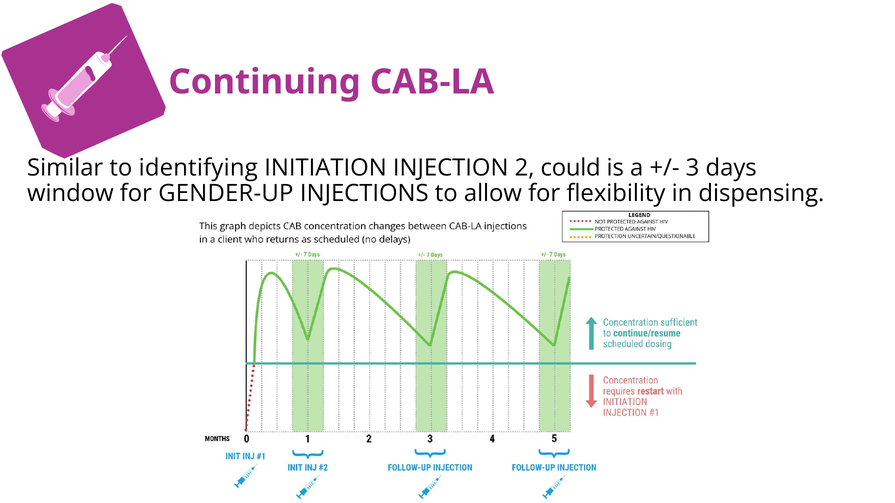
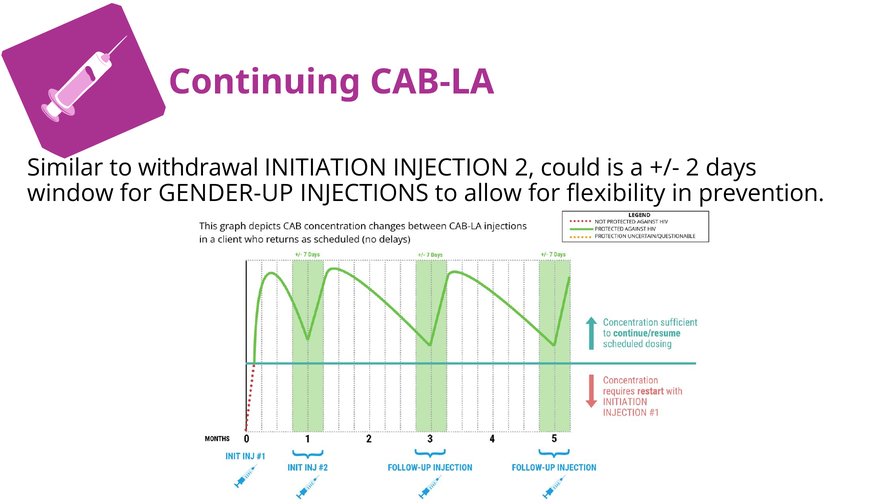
identifying: identifying -> withdrawal
3 at (693, 168): 3 -> 2
dispensing: dispensing -> prevention
